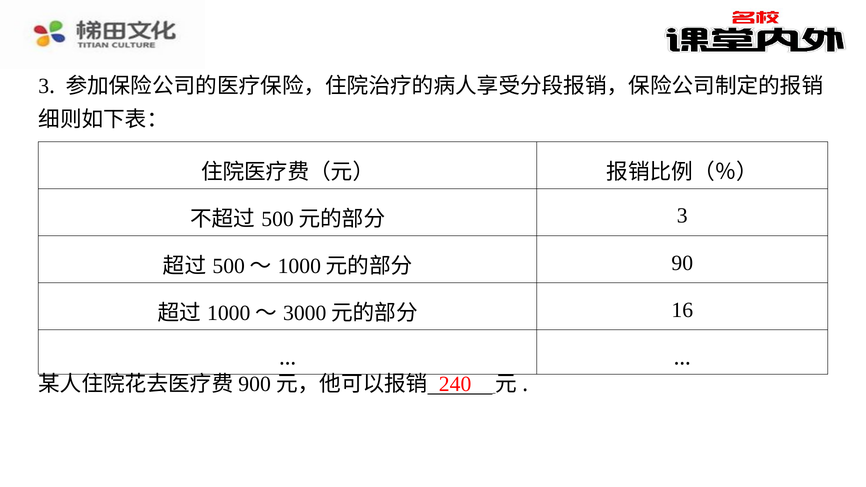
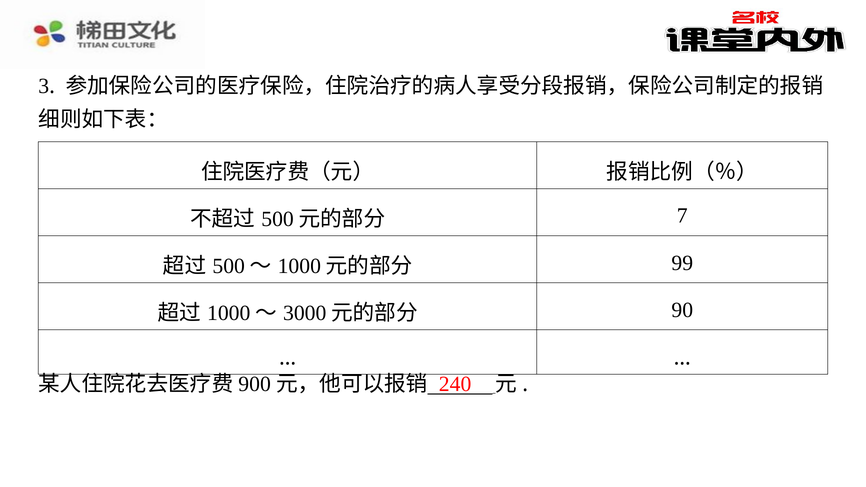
3 at (682, 216): 3 -> 7
90: 90 -> 99
16: 16 -> 90
